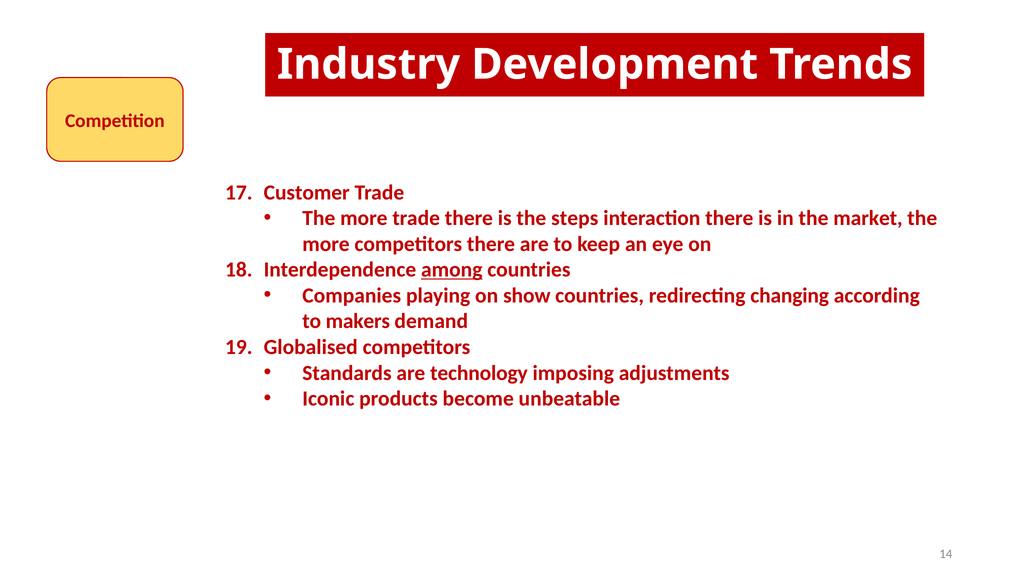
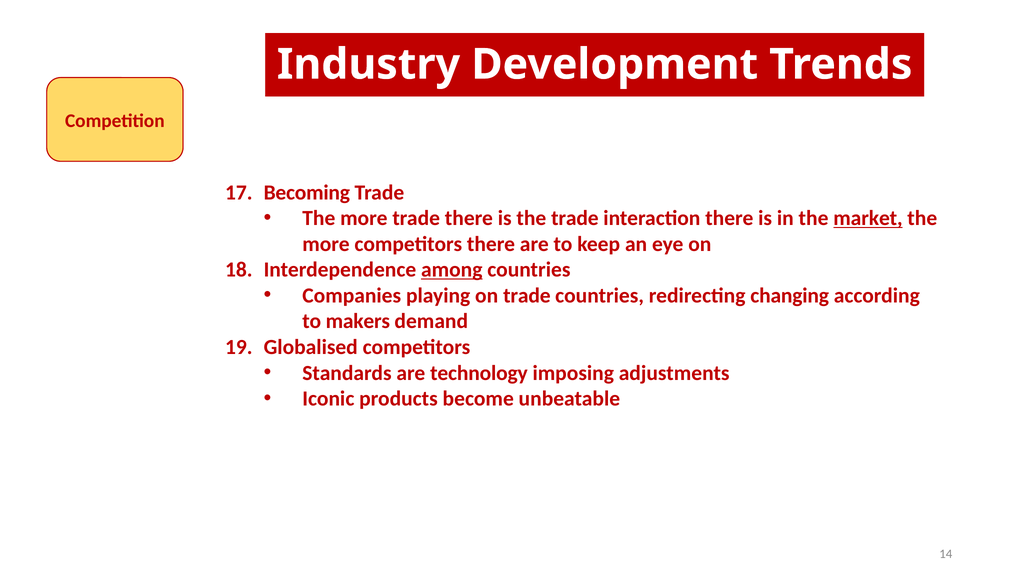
Customer: Customer -> Becoming
the steps: steps -> trade
market underline: none -> present
on show: show -> trade
